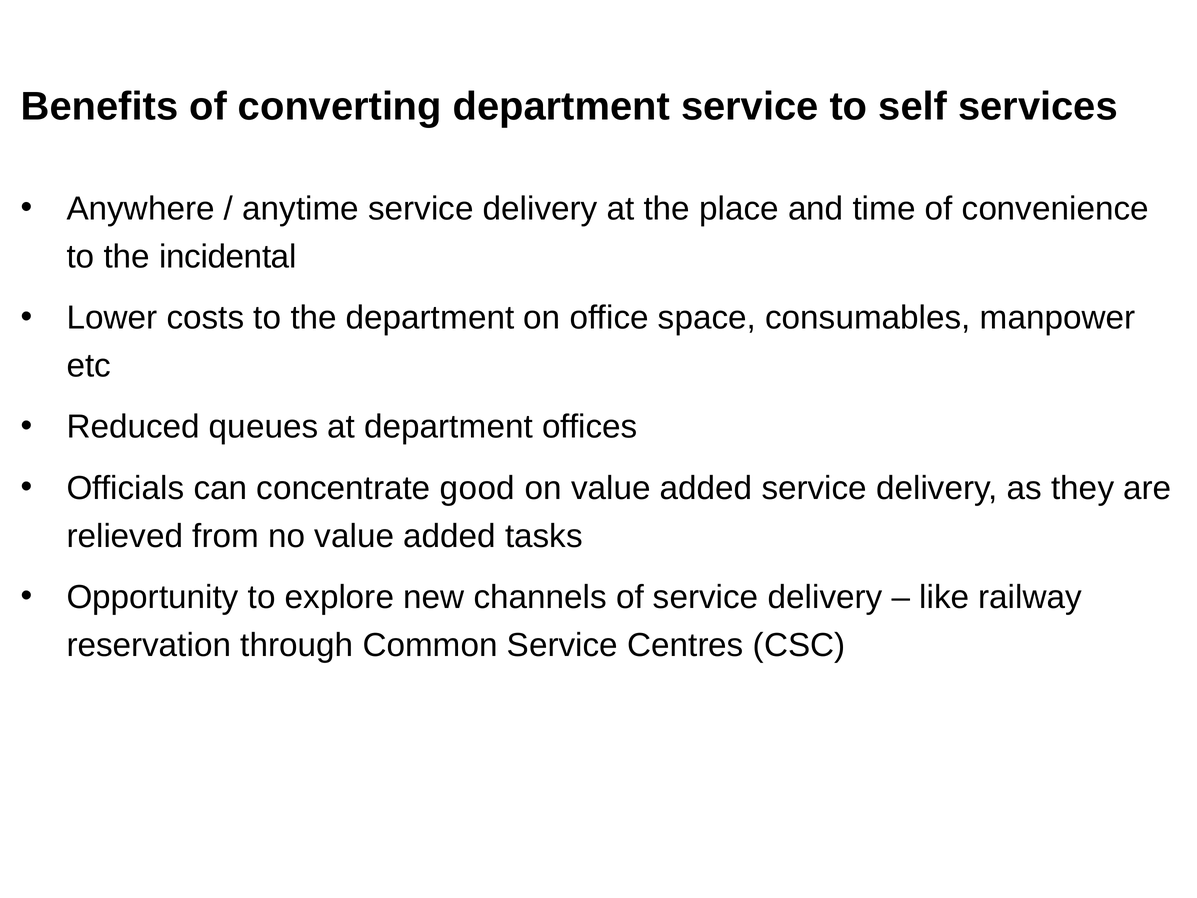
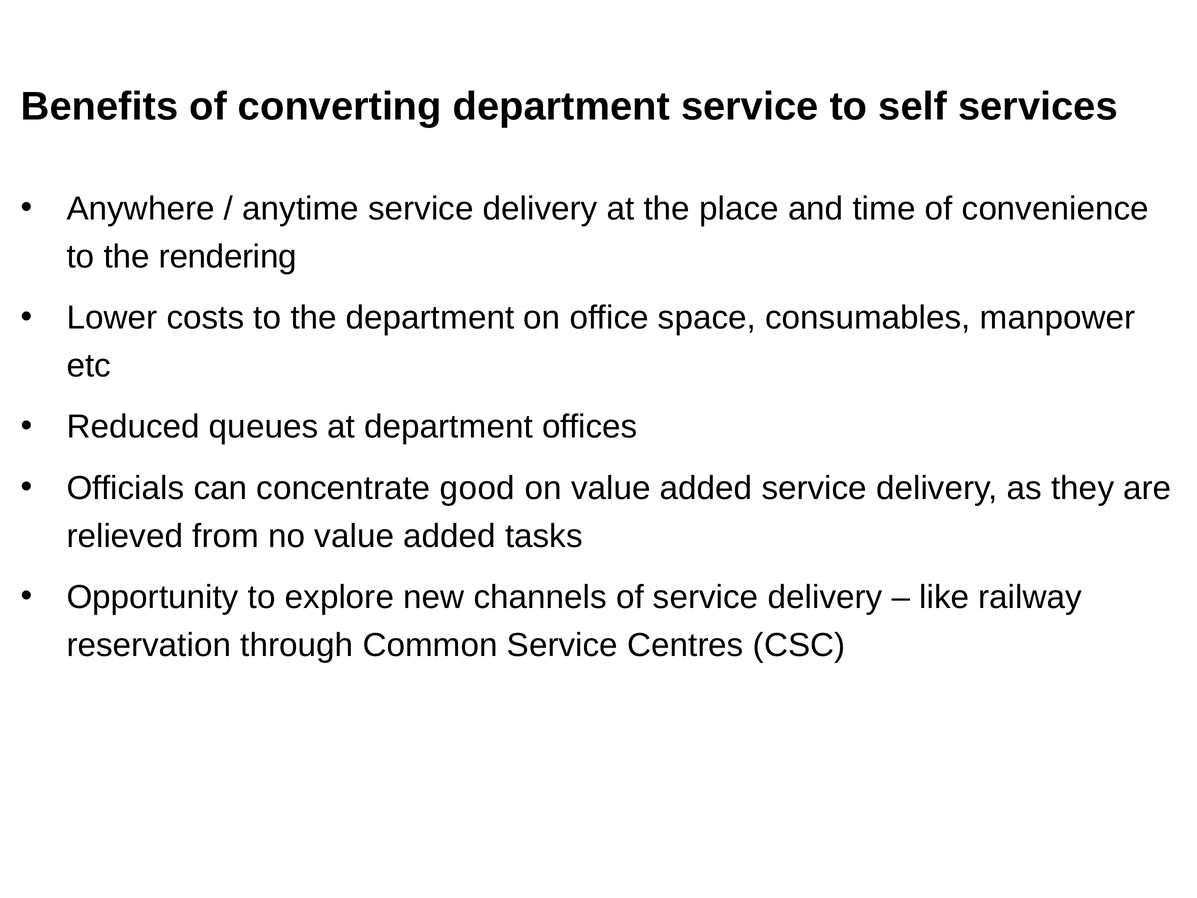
incidental: incidental -> rendering
